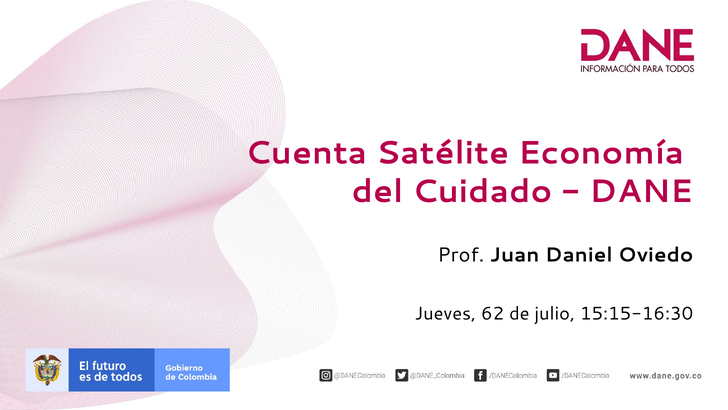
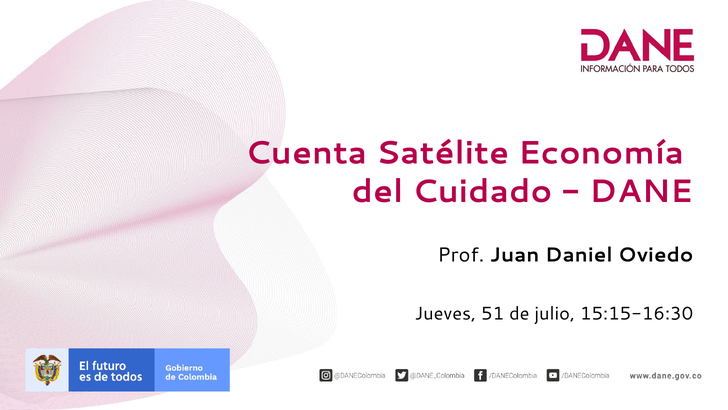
62: 62 -> 51
